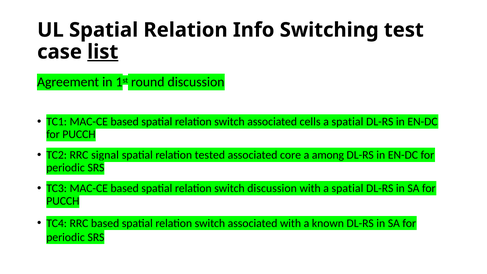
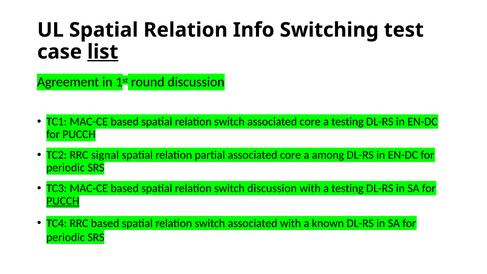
switch associated cells: cells -> core
spatial at (347, 122): spatial -> testing
tested: tested -> partial
with a spatial: spatial -> testing
PUCCH at (63, 201) underline: none -> present
